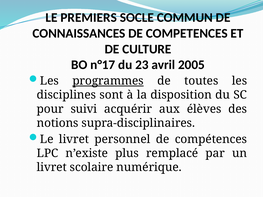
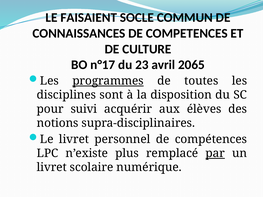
PREMIERS: PREMIERS -> FAISAIENT
2005: 2005 -> 2065
par underline: none -> present
